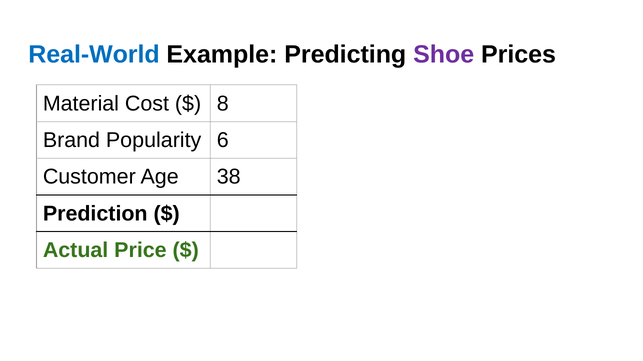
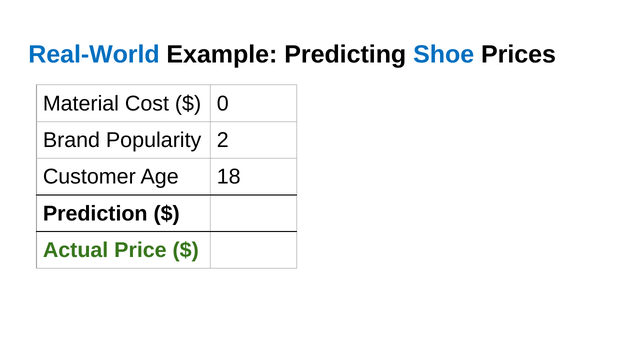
Shoe colour: purple -> blue
8: 8 -> 0
6: 6 -> 2
38: 38 -> 18
